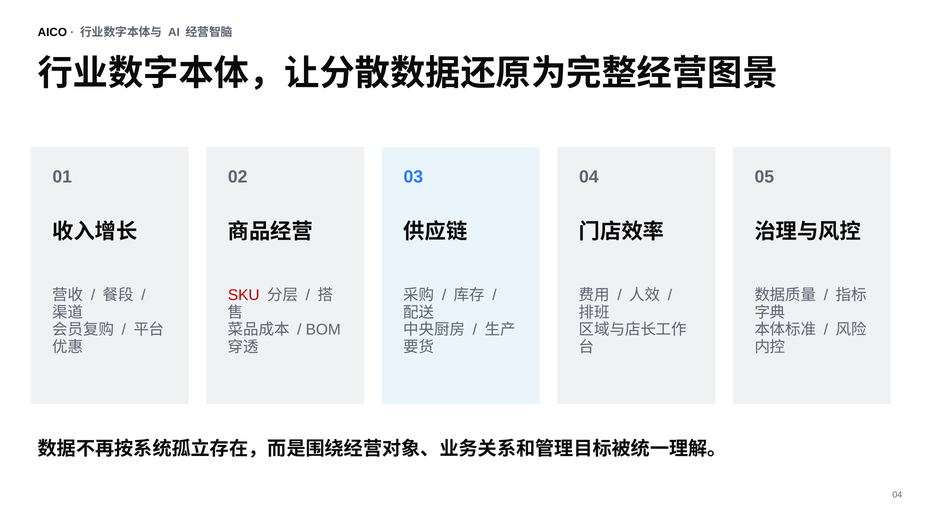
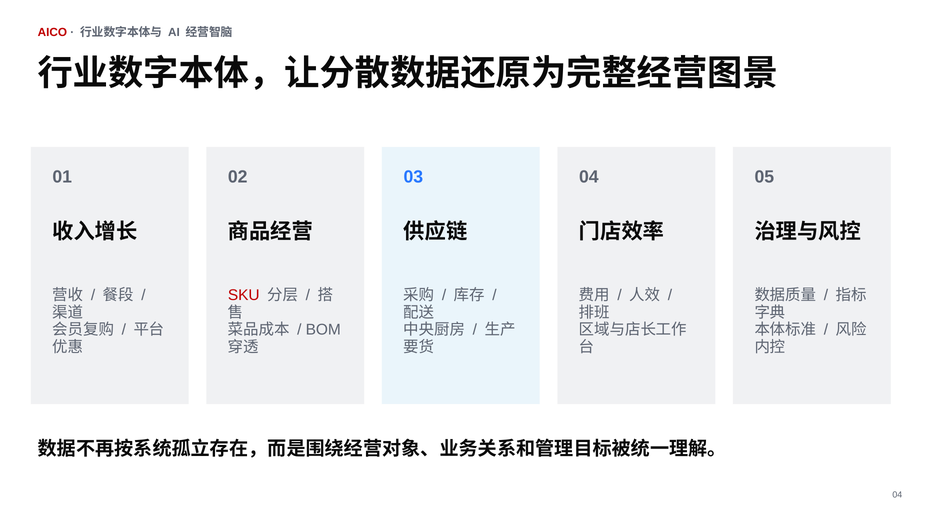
AICO colour: black -> red
